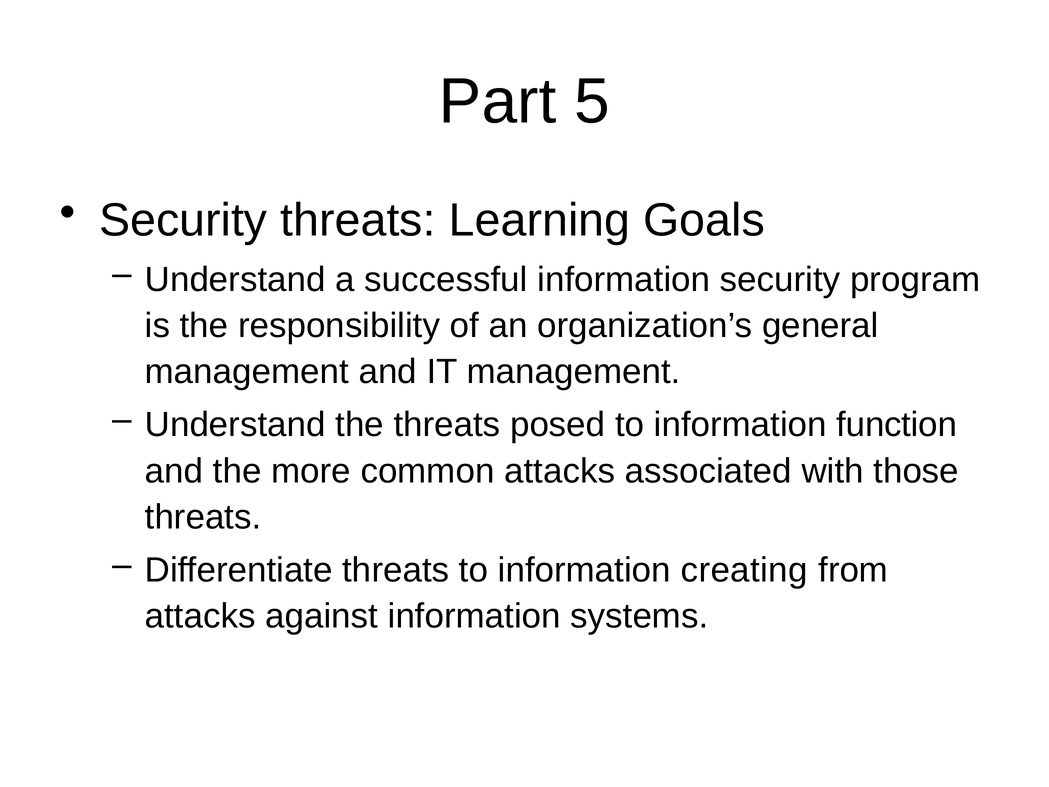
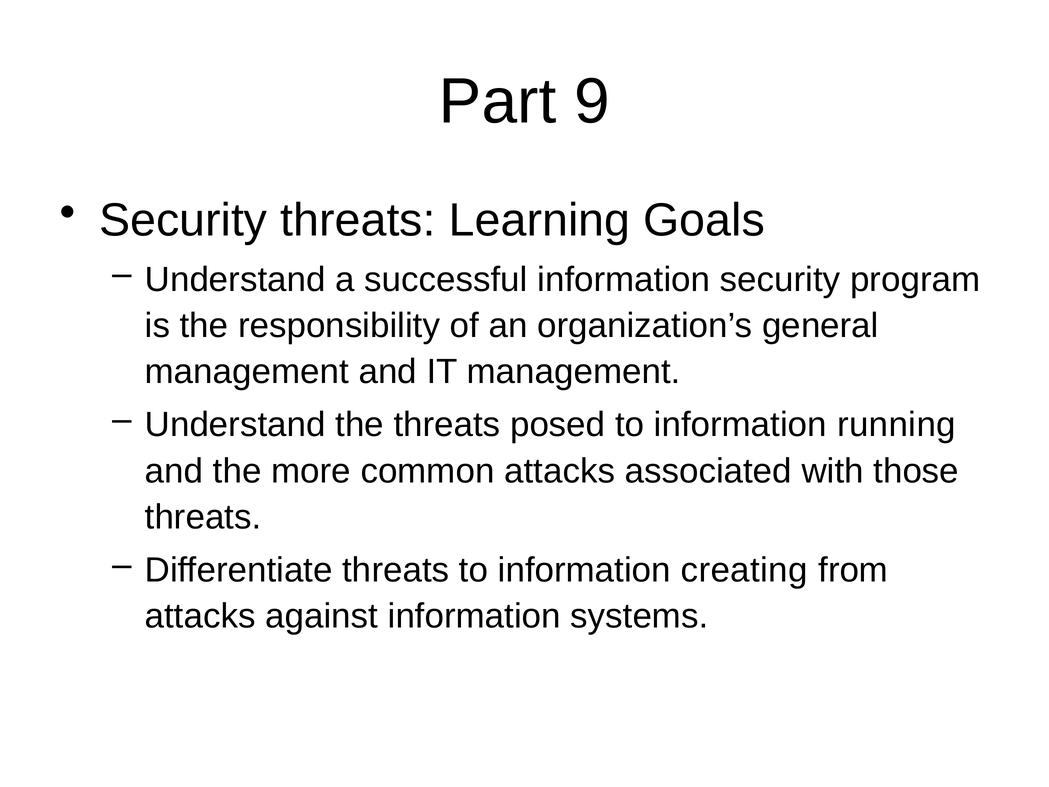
5: 5 -> 9
function: function -> running
